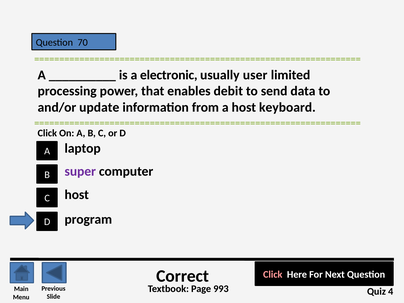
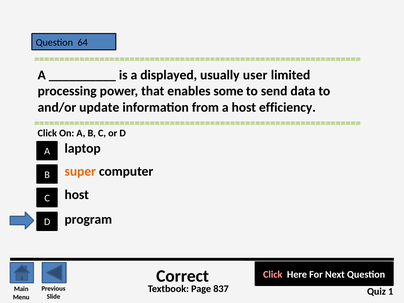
70: 70 -> 64
electronic: electronic -> displayed
debit: debit -> some
keyboard: keyboard -> efficiency
super colour: purple -> orange
993: 993 -> 837
4: 4 -> 1
